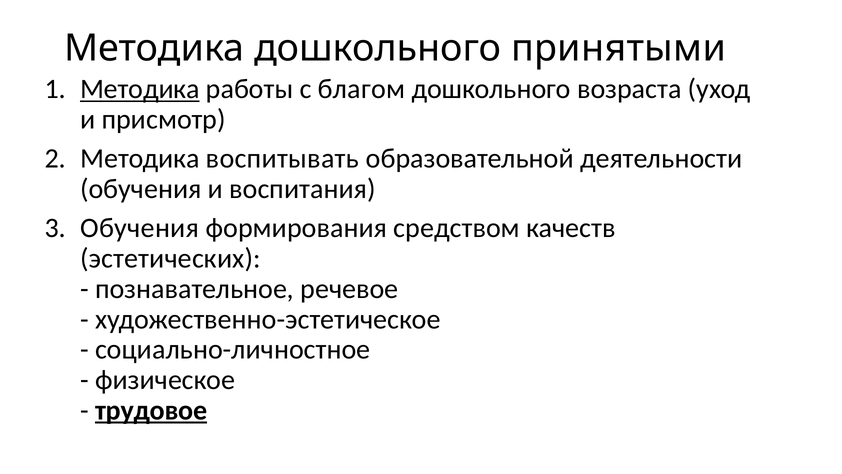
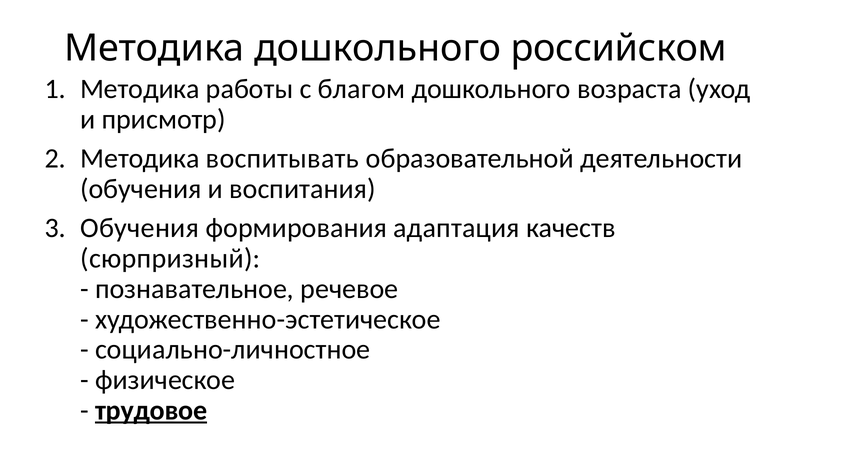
принятыми: принятыми -> российском
Методика at (140, 89) underline: present -> none
средством: средством -> адаптация
эстетических: эстетических -> сюрпризный
